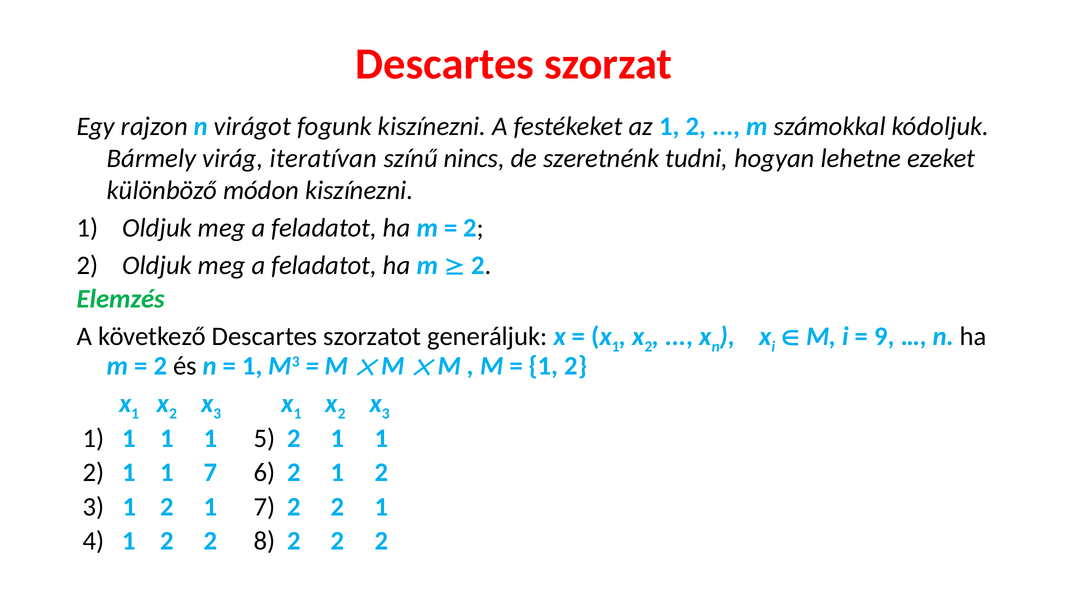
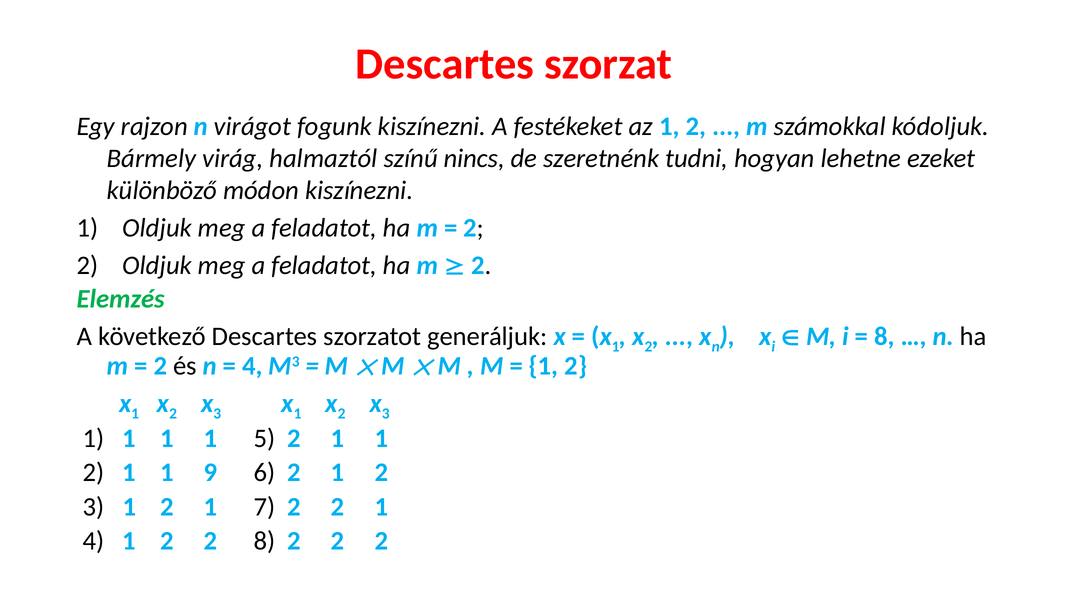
iteratívan: iteratívan -> halmaztól
9 at (884, 336): 9 -> 8
1 at (252, 366): 1 -> 4
1 1 7: 7 -> 9
